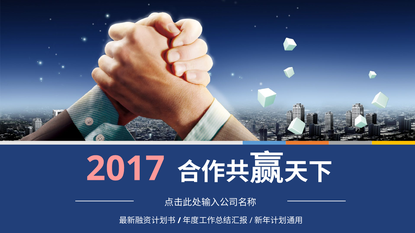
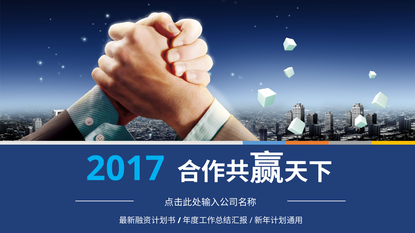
2017 colour: pink -> light blue
